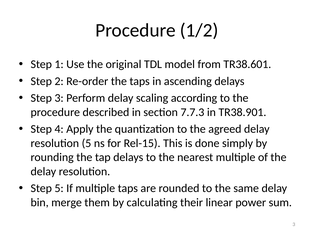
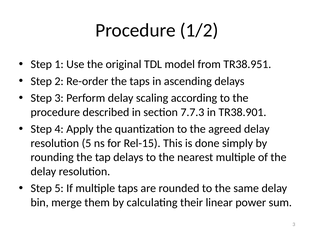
TR38.601: TR38.601 -> TR38.951
